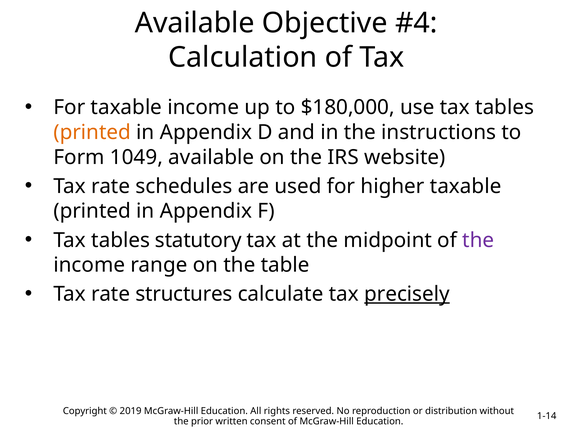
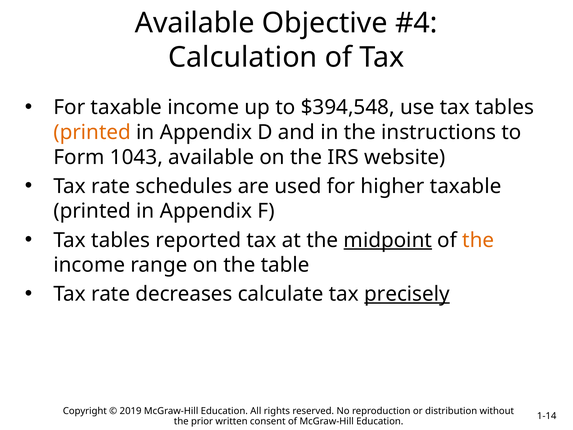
$180,000: $180,000 -> $394,548
1049: 1049 -> 1043
statutory: statutory -> reported
midpoint underline: none -> present
the at (478, 240) colour: purple -> orange
structures: structures -> decreases
